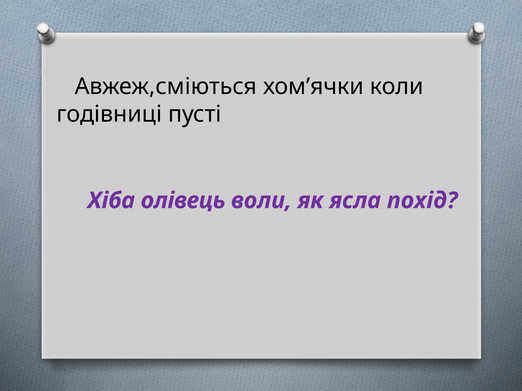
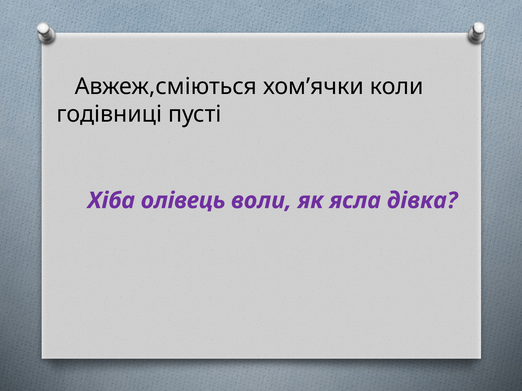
похід: похід -> дівка
